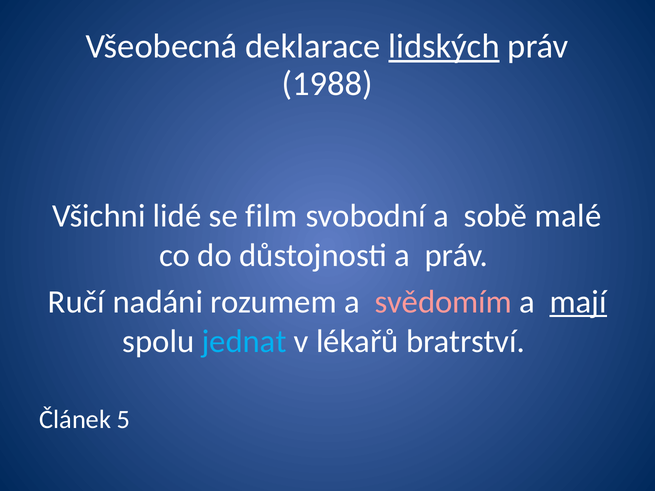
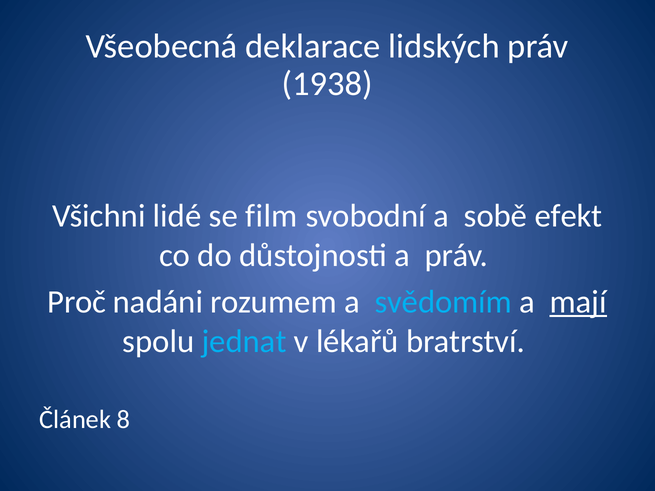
lidských underline: present -> none
1988: 1988 -> 1938
malé: malé -> efekt
Ručí: Ručí -> Proč
svědomím colour: pink -> light blue
5: 5 -> 8
